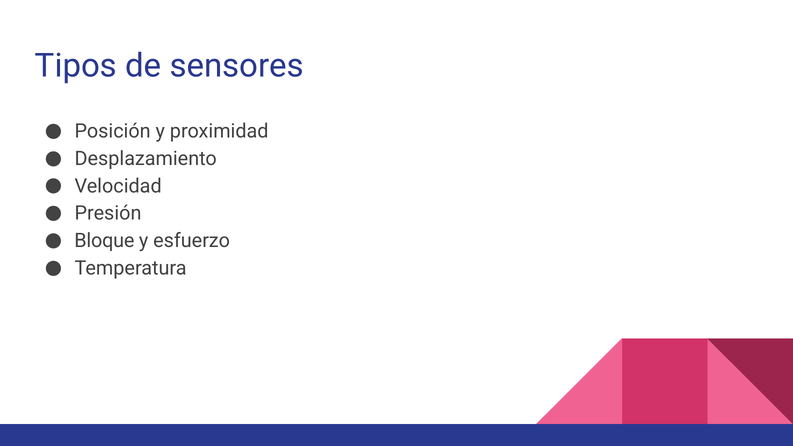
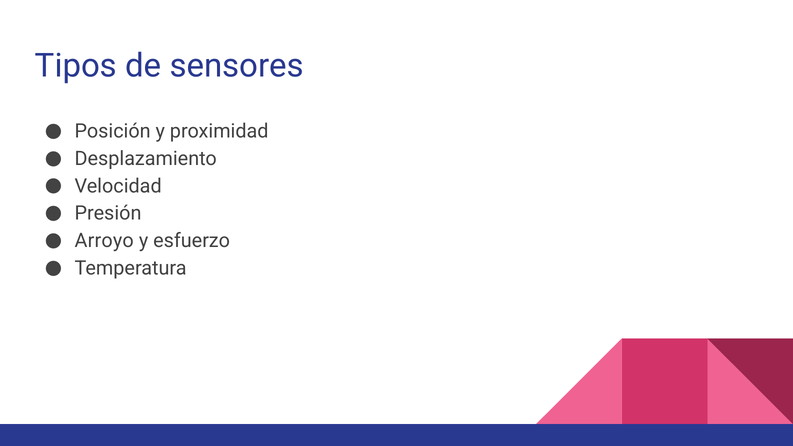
Bloque: Bloque -> Arroyo
